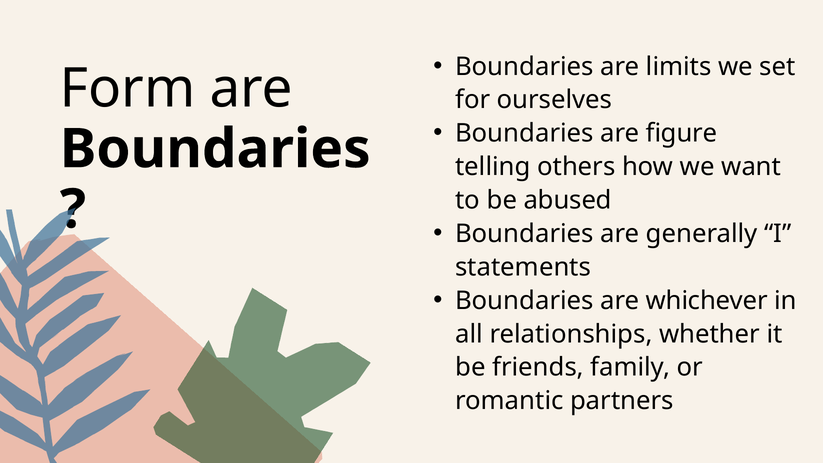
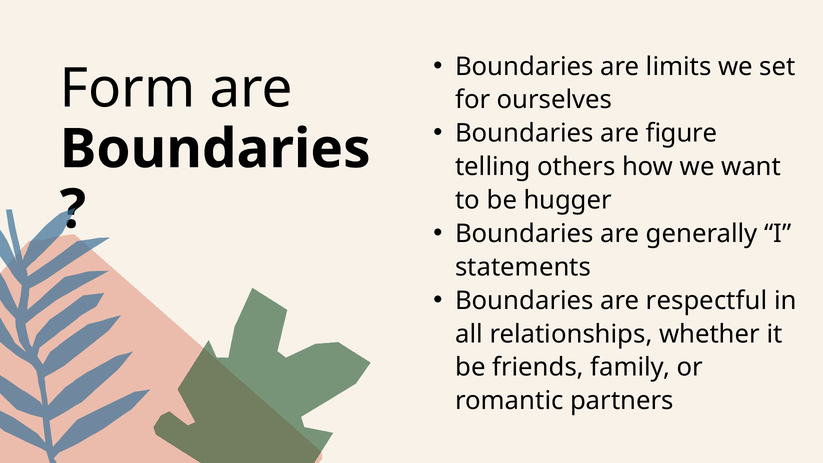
abused: abused -> hugger
whichever: whichever -> respectful
